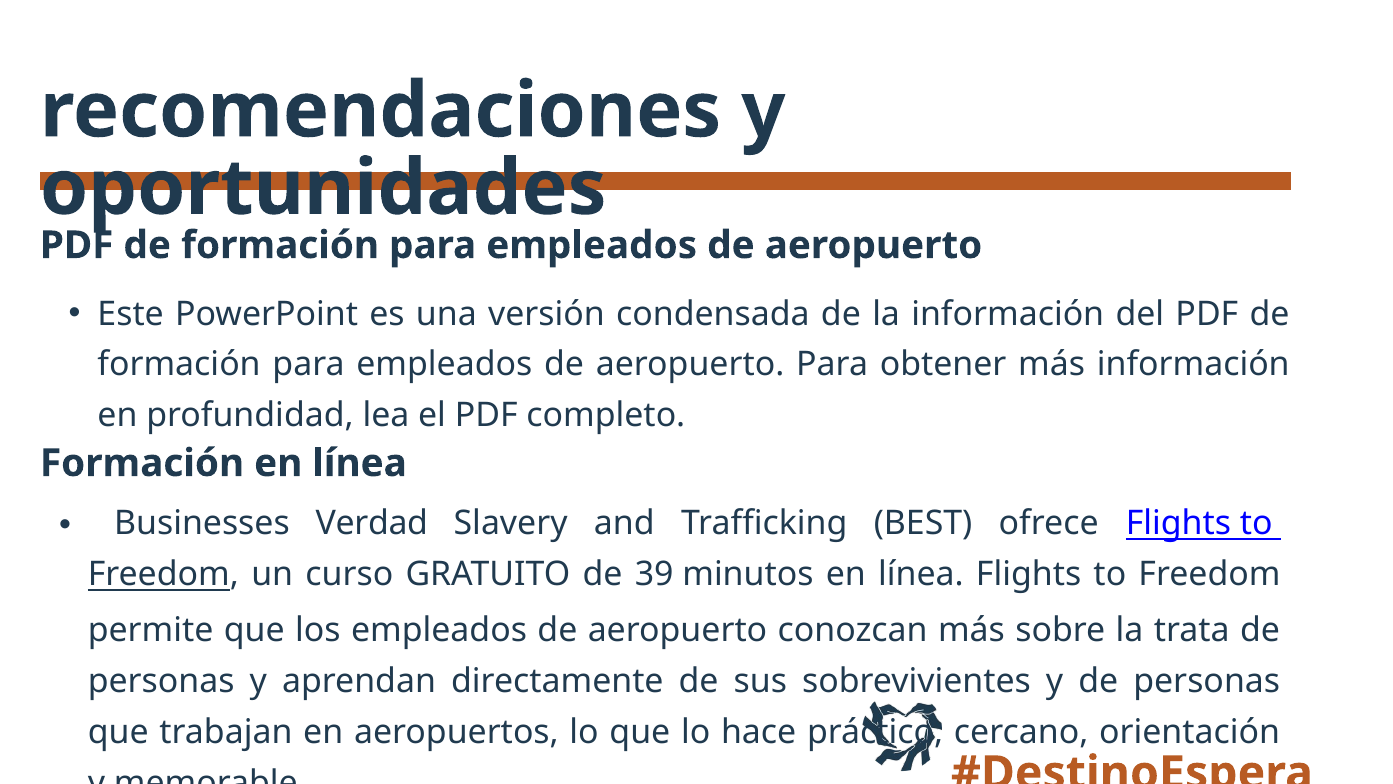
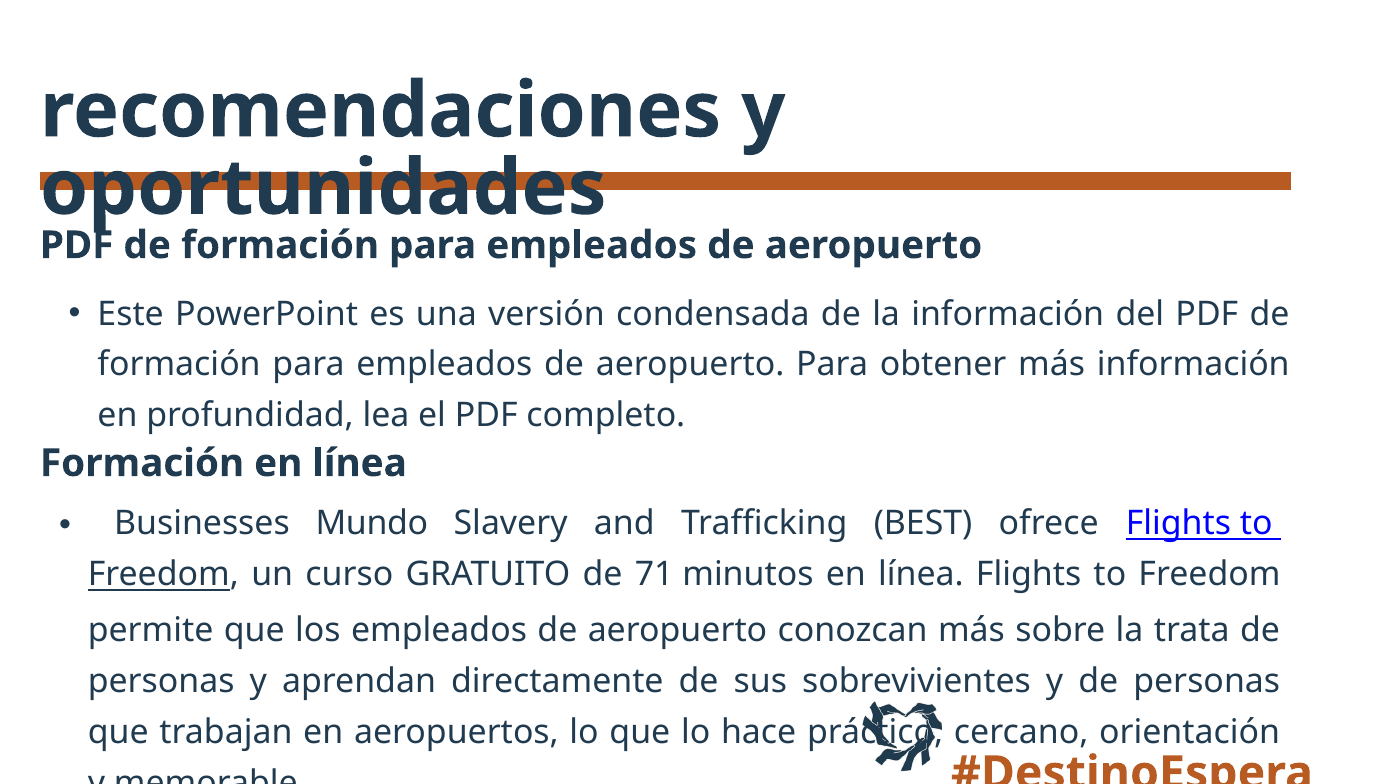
Verdad: Verdad -> Mundo
39: 39 -> 71
